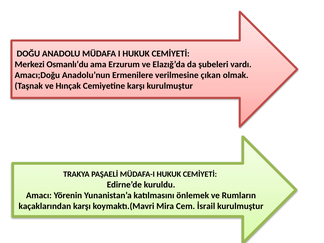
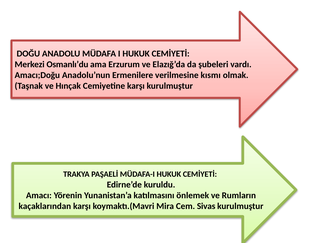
çıkan: çıkan -> kısmı
İsrail: İsrail -> Sivas
